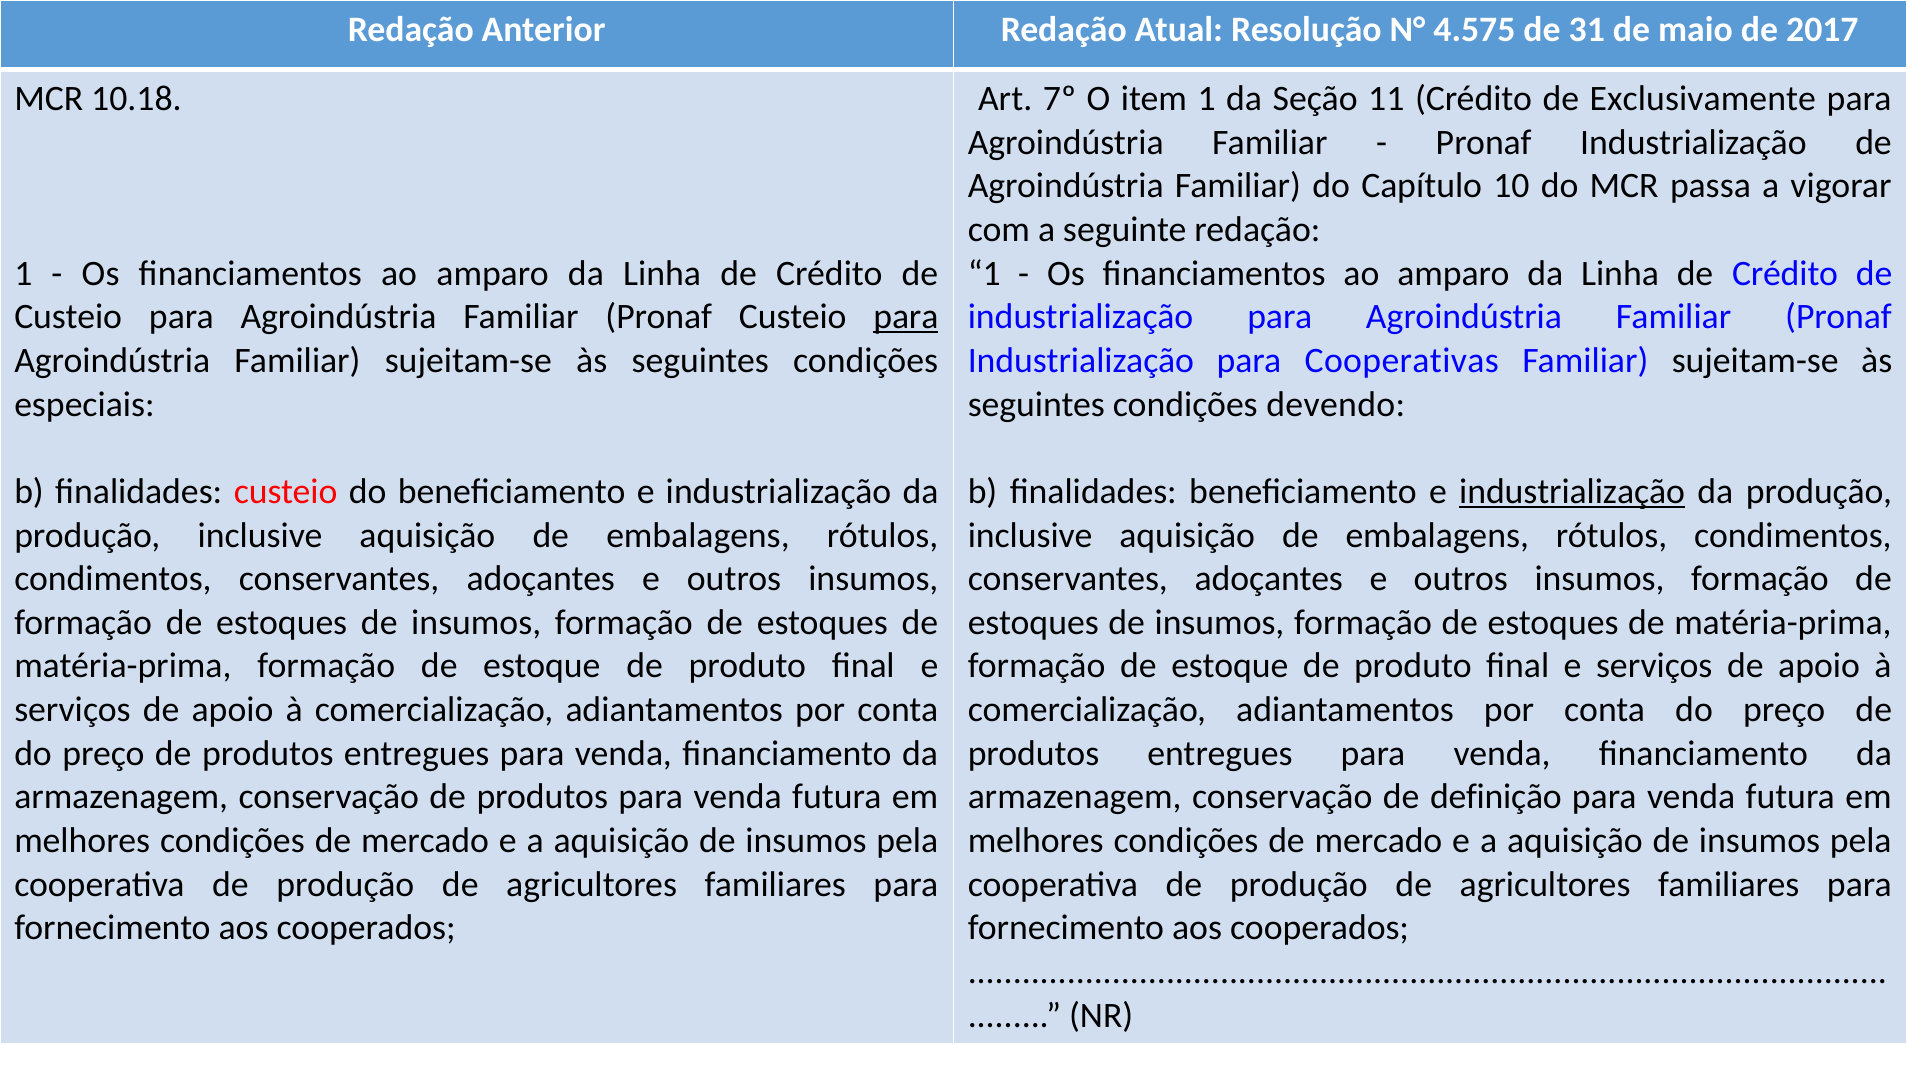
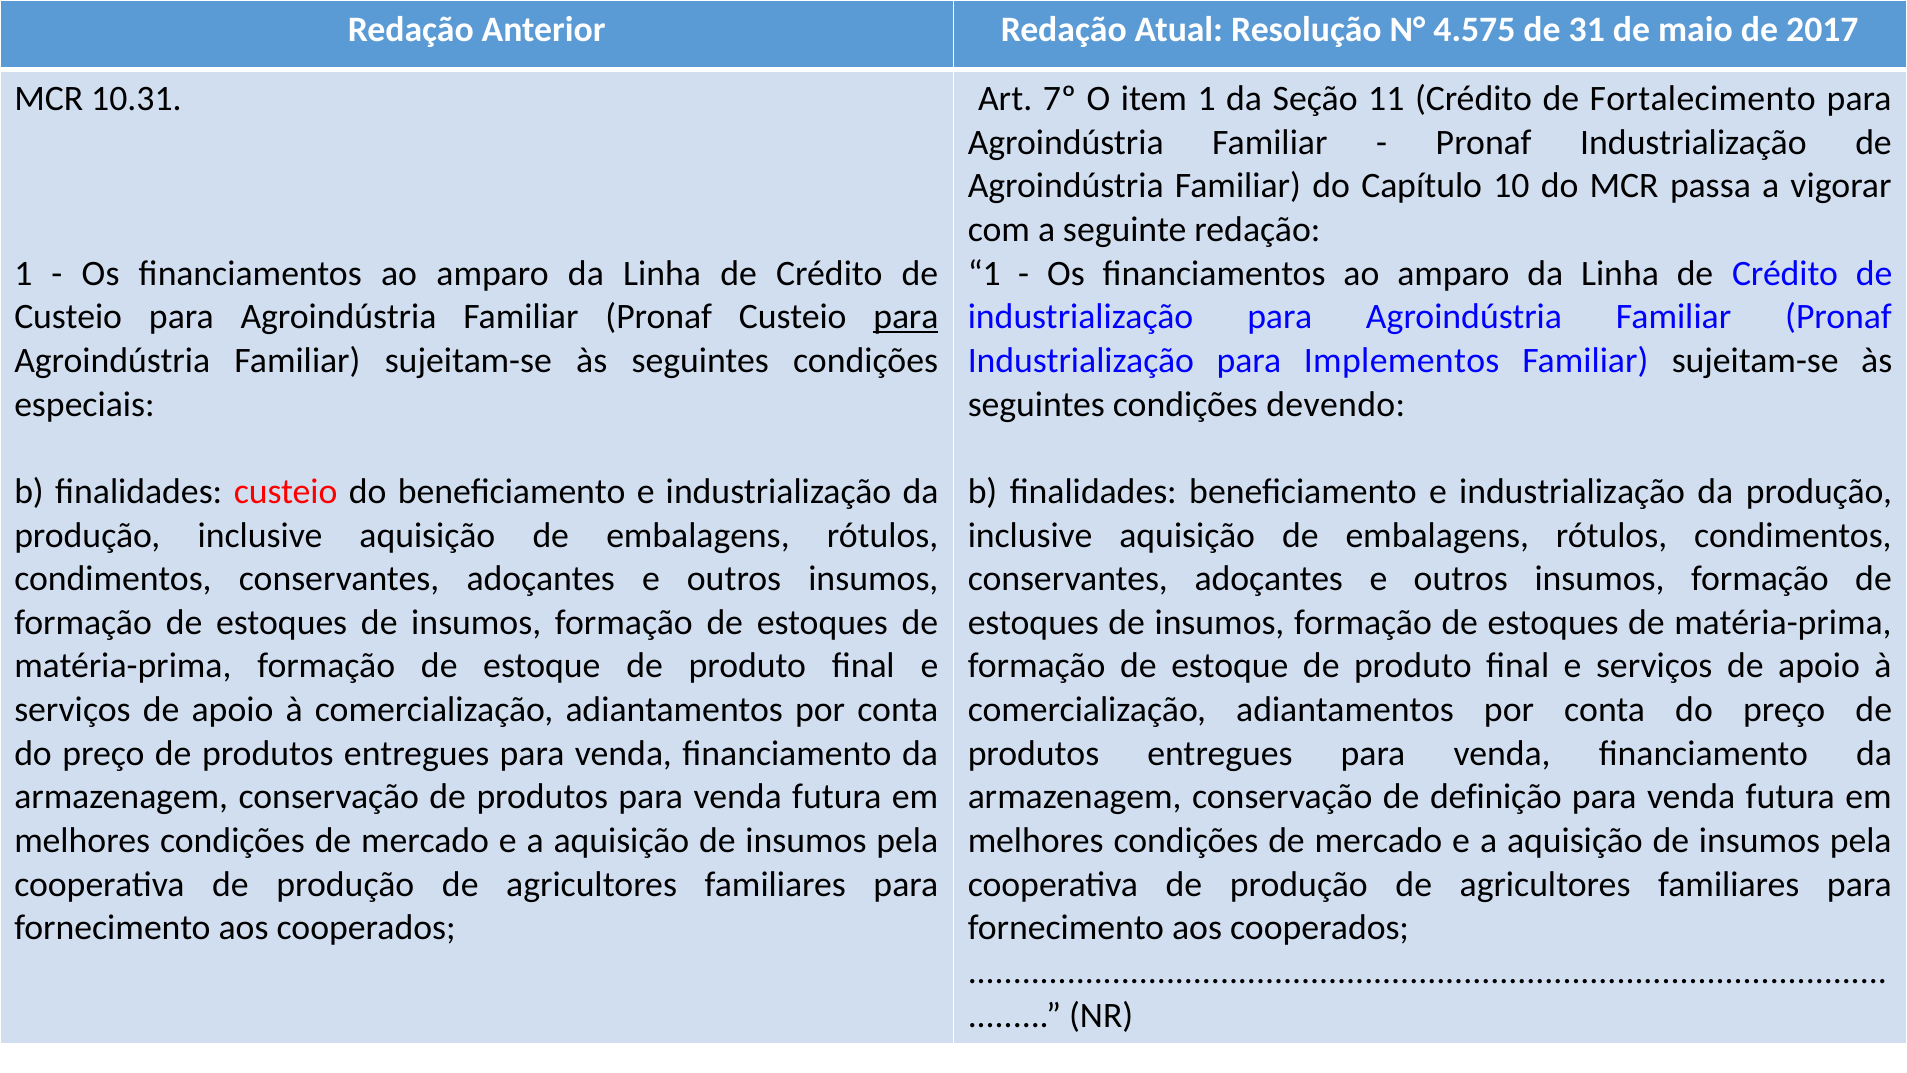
10.18: 10.18 -> 10.31
Exclusivamente: Exclusivamente -> Fortalecimento
Cooperativas: Cooperativas -> Implementos
industrialização at (1572, 491) underline: present -> none
